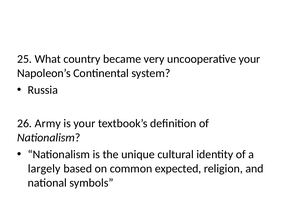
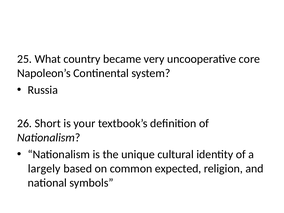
uncooperative your: your -> core
Army: Army -> Short
